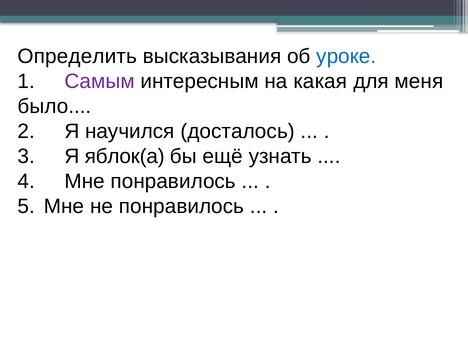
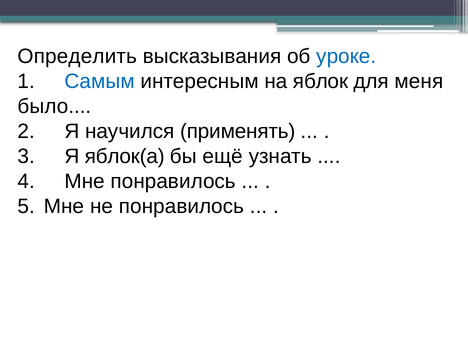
Самым colour: purple -> blue
какая: какая -> яблок
досталось: досталось -> применять
